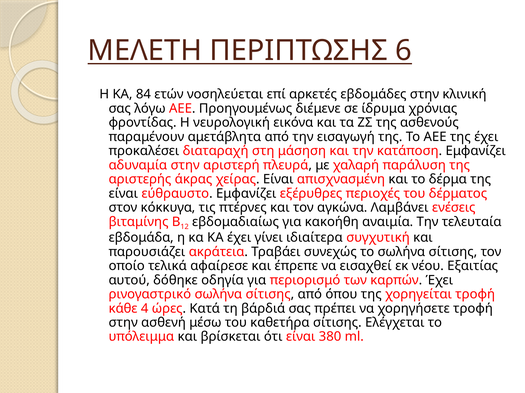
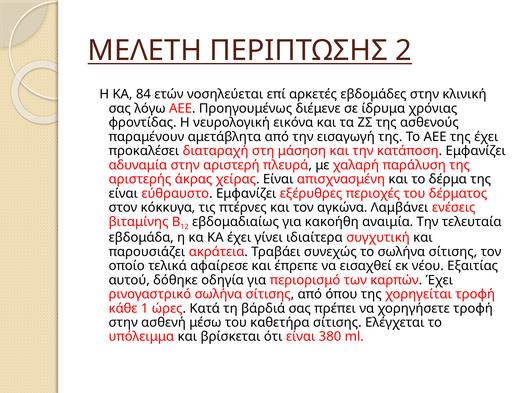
6: 6 -> 2
4: 4 -> 1
